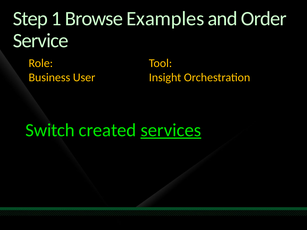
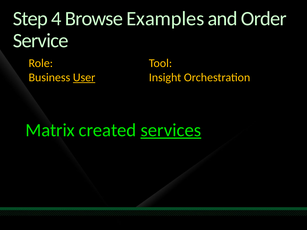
1: 1 -> 4
User underline: none -> present
Switch: Switch -> Matrix
